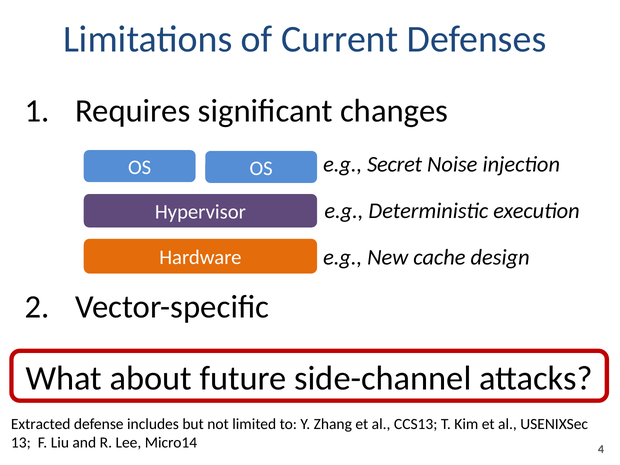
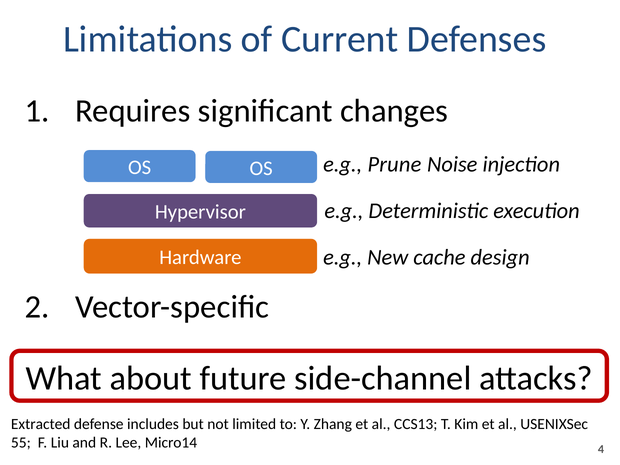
Secret: Secret -> Prune
13: 13 -> 55
